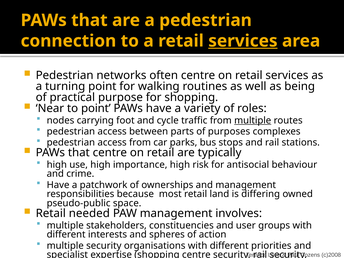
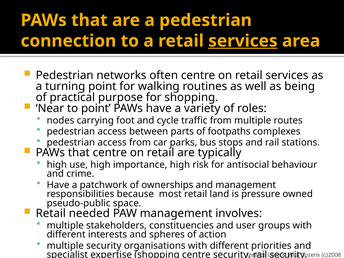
multiple at (253, 120) underline: present -> none
purposes: purposes -> footpaths
differing: differing -> pressure
